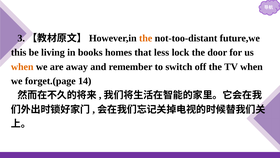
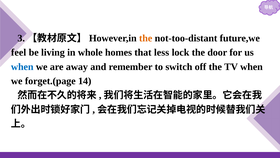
this: this -> feel
books: books -> whole
when at (22, 67) colour: orange -> blue
